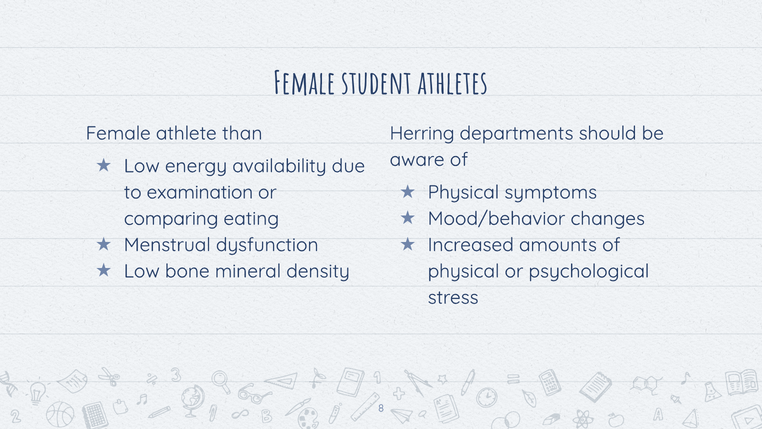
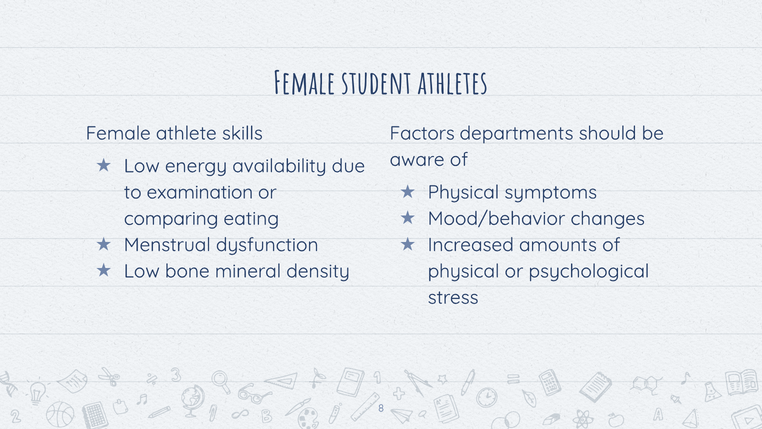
than: than -> skills
Herring: Herring -> Factors
